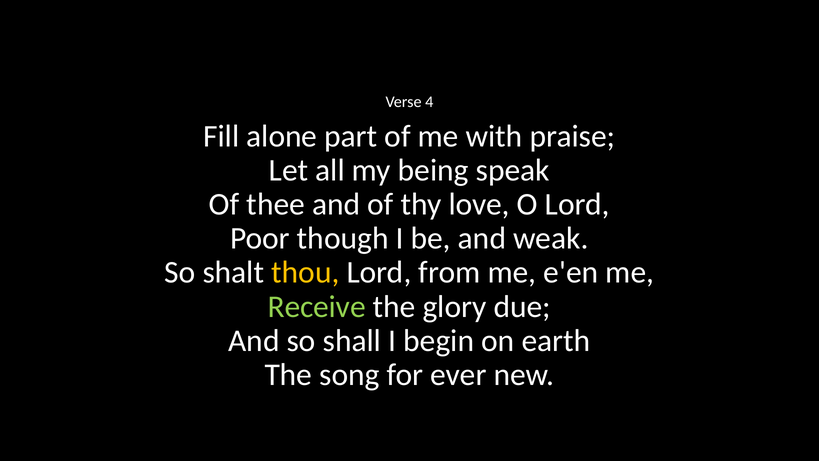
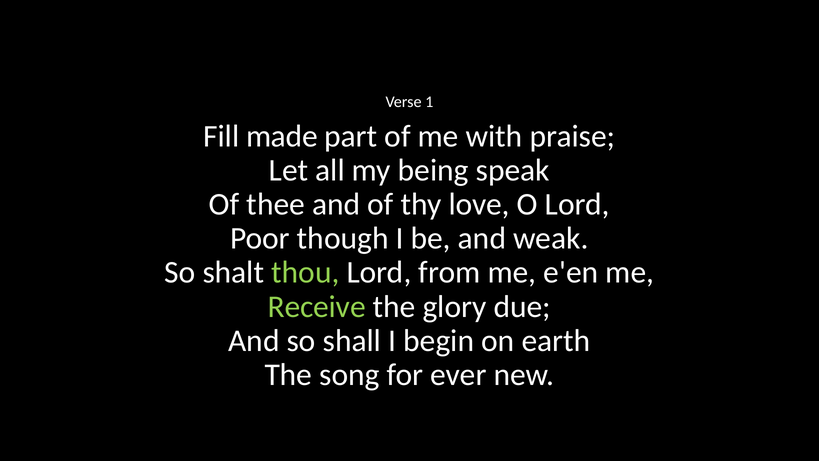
4: 4 -> 1
alone: alone -> made
thou colour: yellow -> light green
